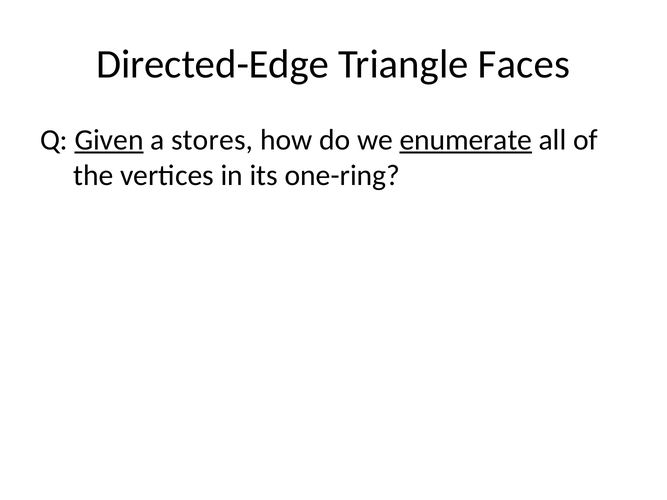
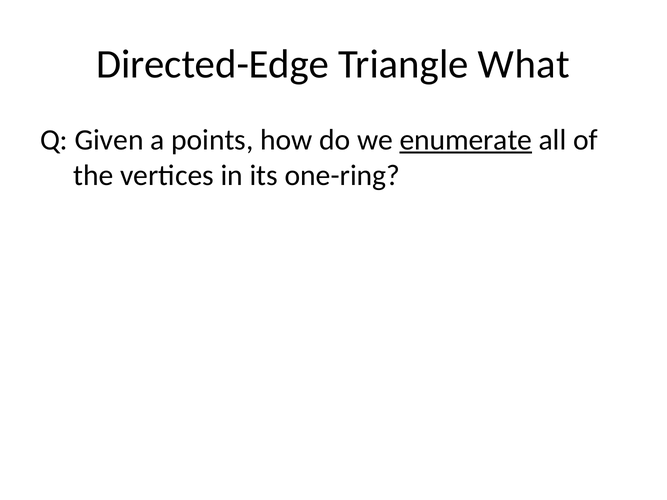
Faces: Faces -> What
Given underline: present -> none
stores: stores -> points
